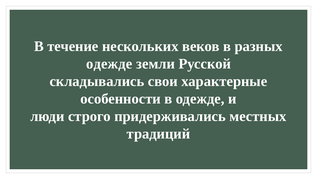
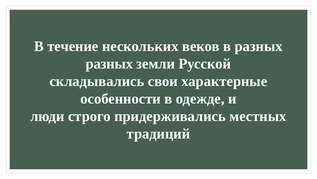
одежде at (109, 63): одежде -> разных
